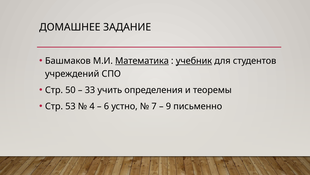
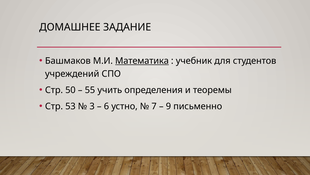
учебник underline: present -> none
33: 33 -> 55
4: 4 -> 3
